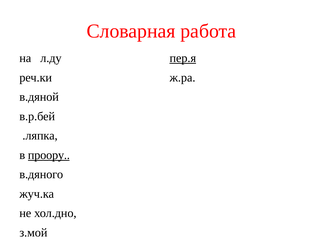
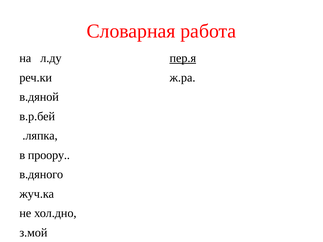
проору underline: present -> none
